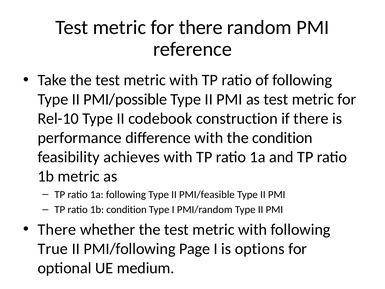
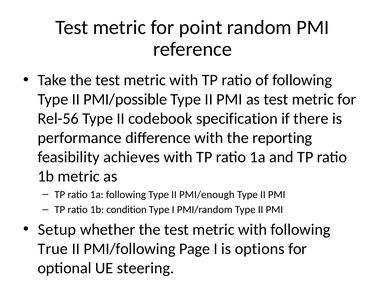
for there: there -> point
Rel-10: Rel-10 -> Rel-56
construction: construction -> specification
the condition: condition -> reporting
PMI/feasible: PMI/feasible -> PMI/enough
There at (57, 229): There -> Setup
medium: medium -> steering
